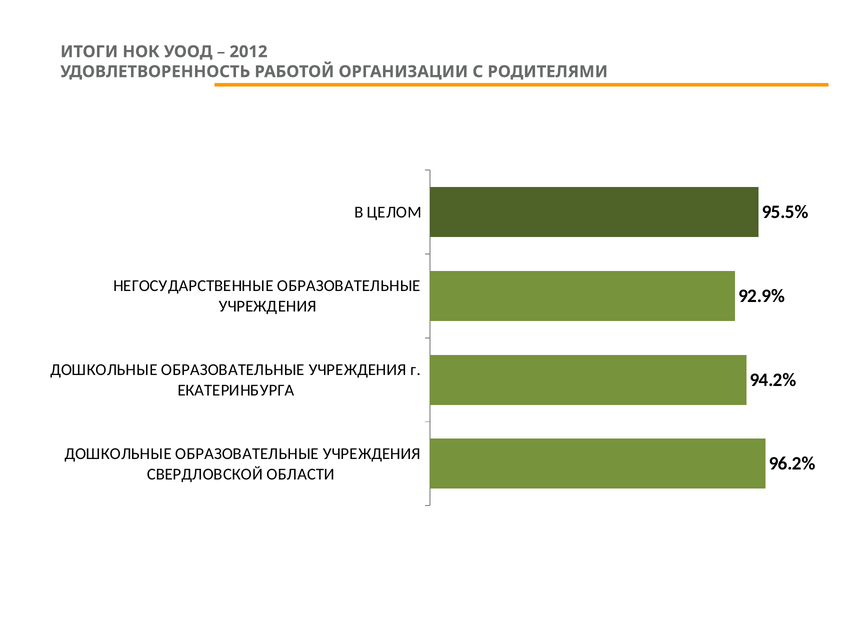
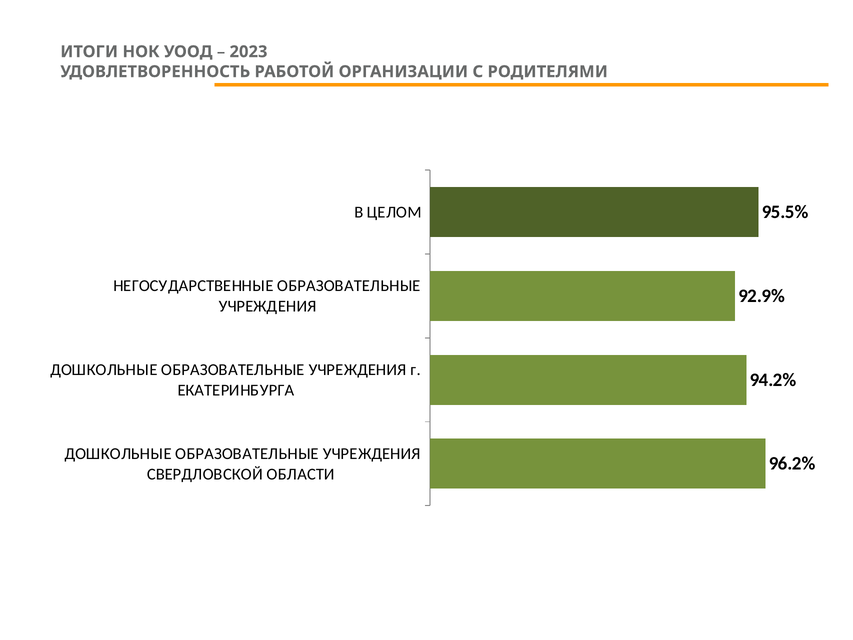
2012: 2012 -> 2023
